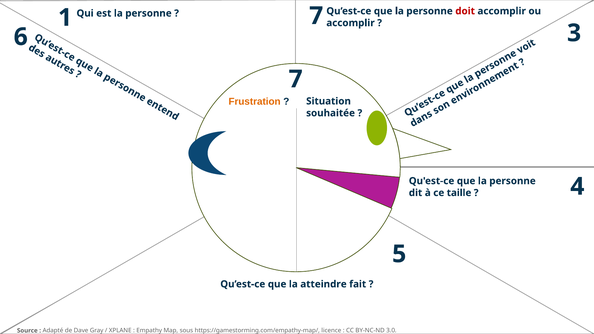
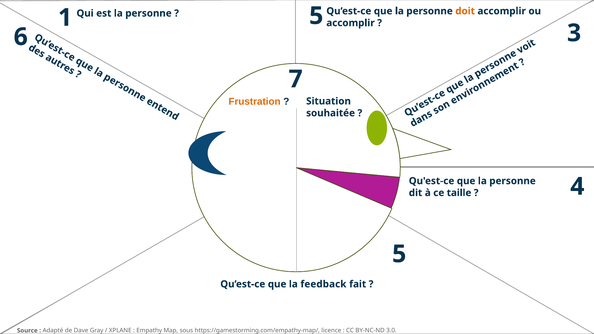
doit colour: red -> orange
1 7: 7 -> 5
atteindre: atteindre -> feedback
